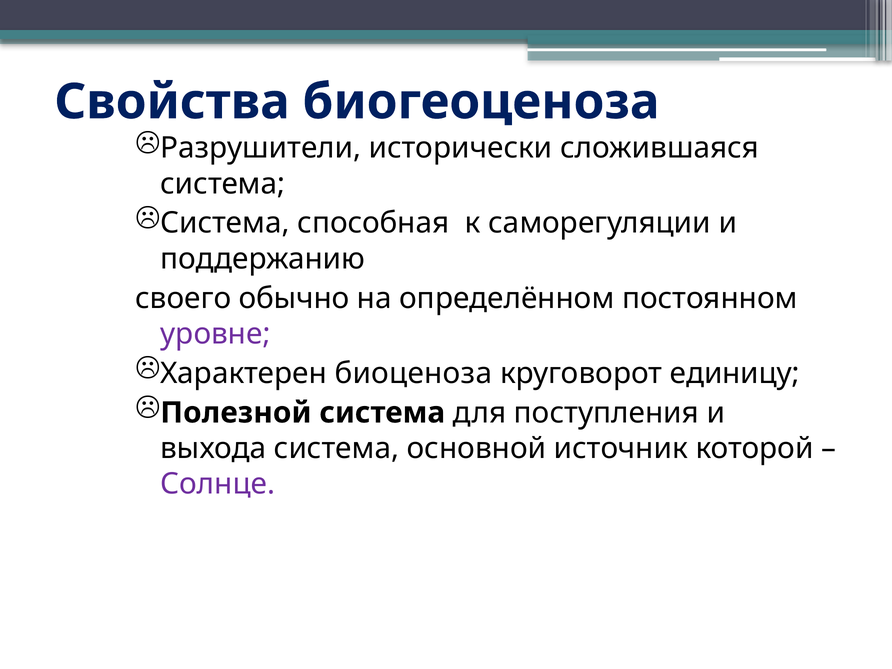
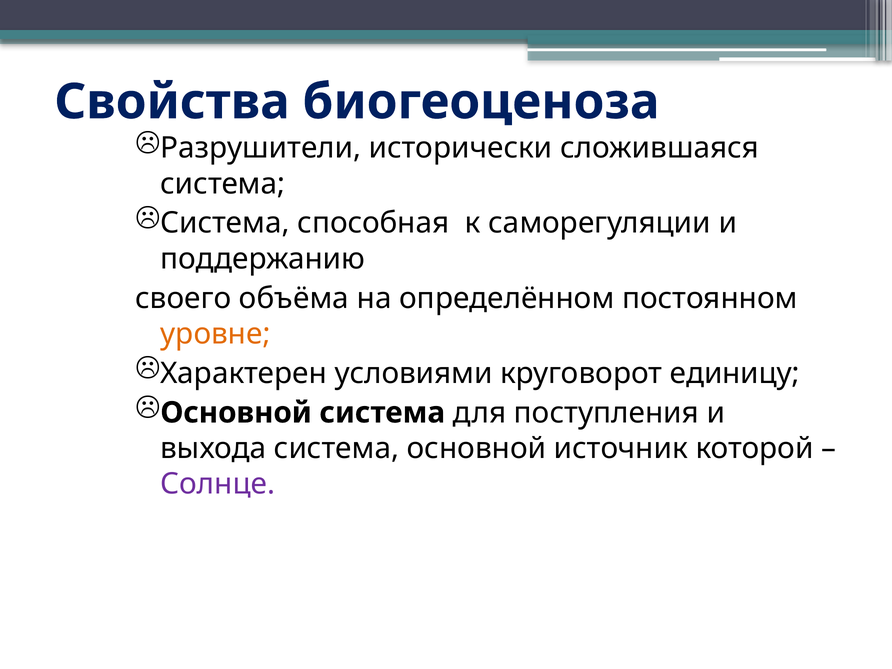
обычно: обычно -> объёма
уровне colour: purple -> orange
биоценоза: биоценоза -> условиями
Полезной at (236, 413): Полезной -> Основной
